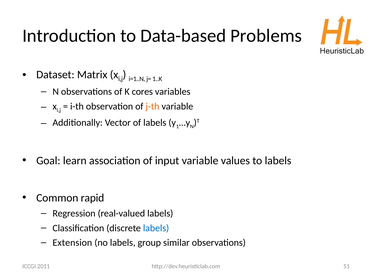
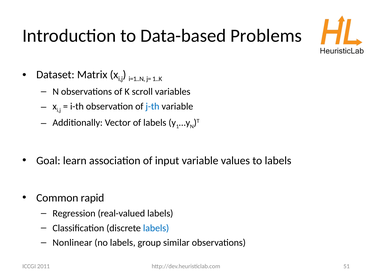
cores: cores -> scroll
j-th colour: orange -> blue
Extension: Extension -> Nonlinear
